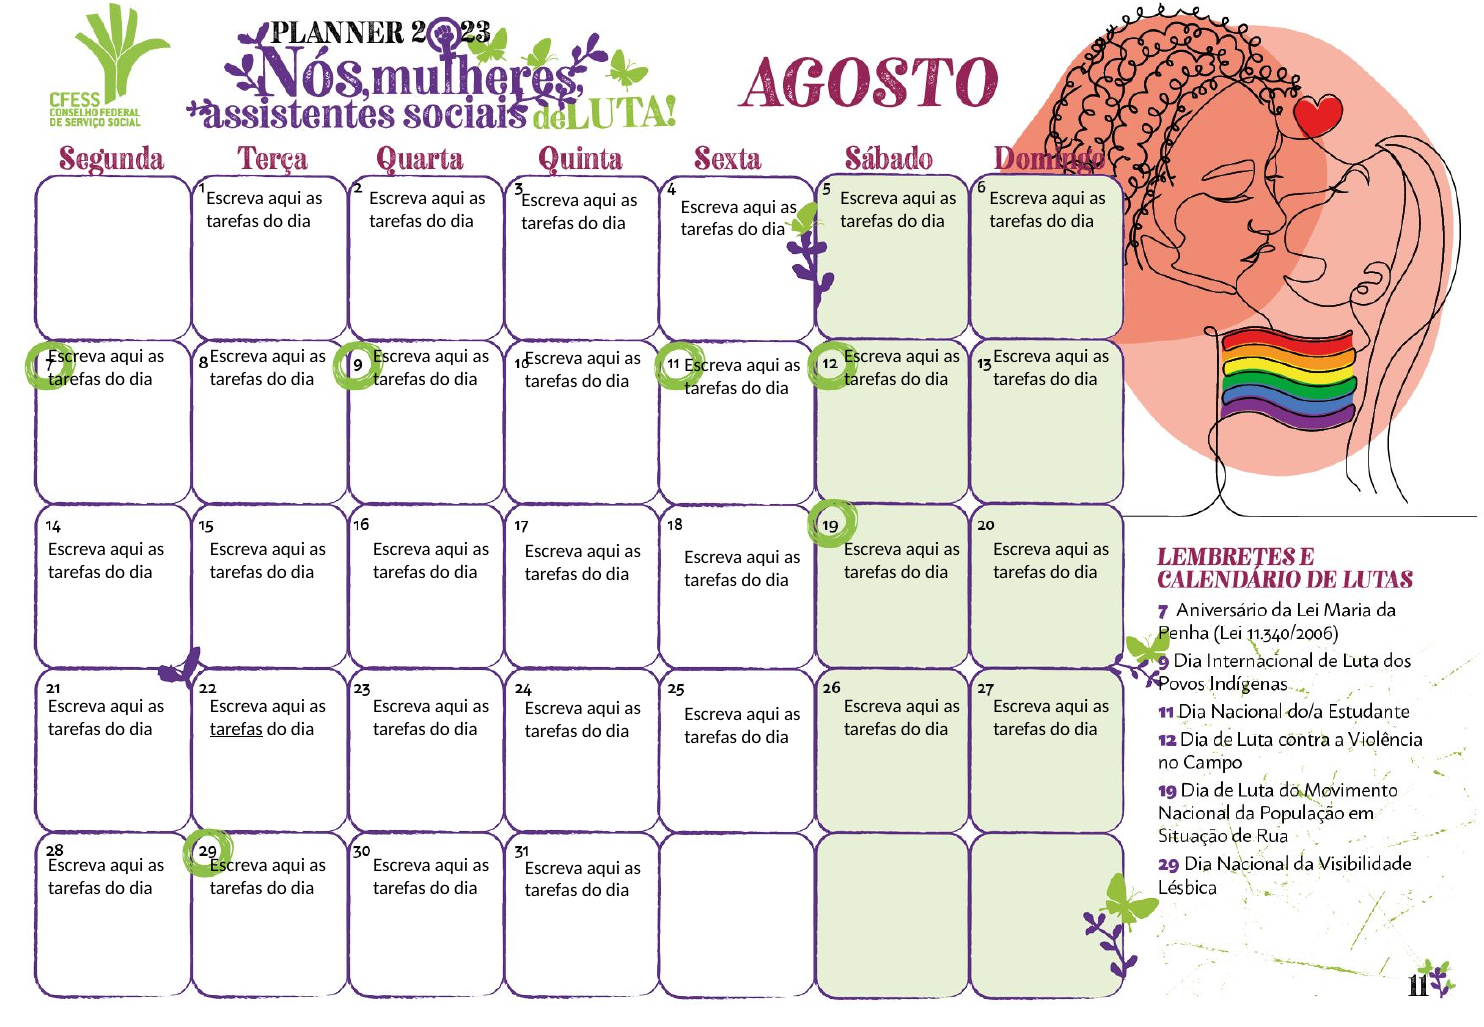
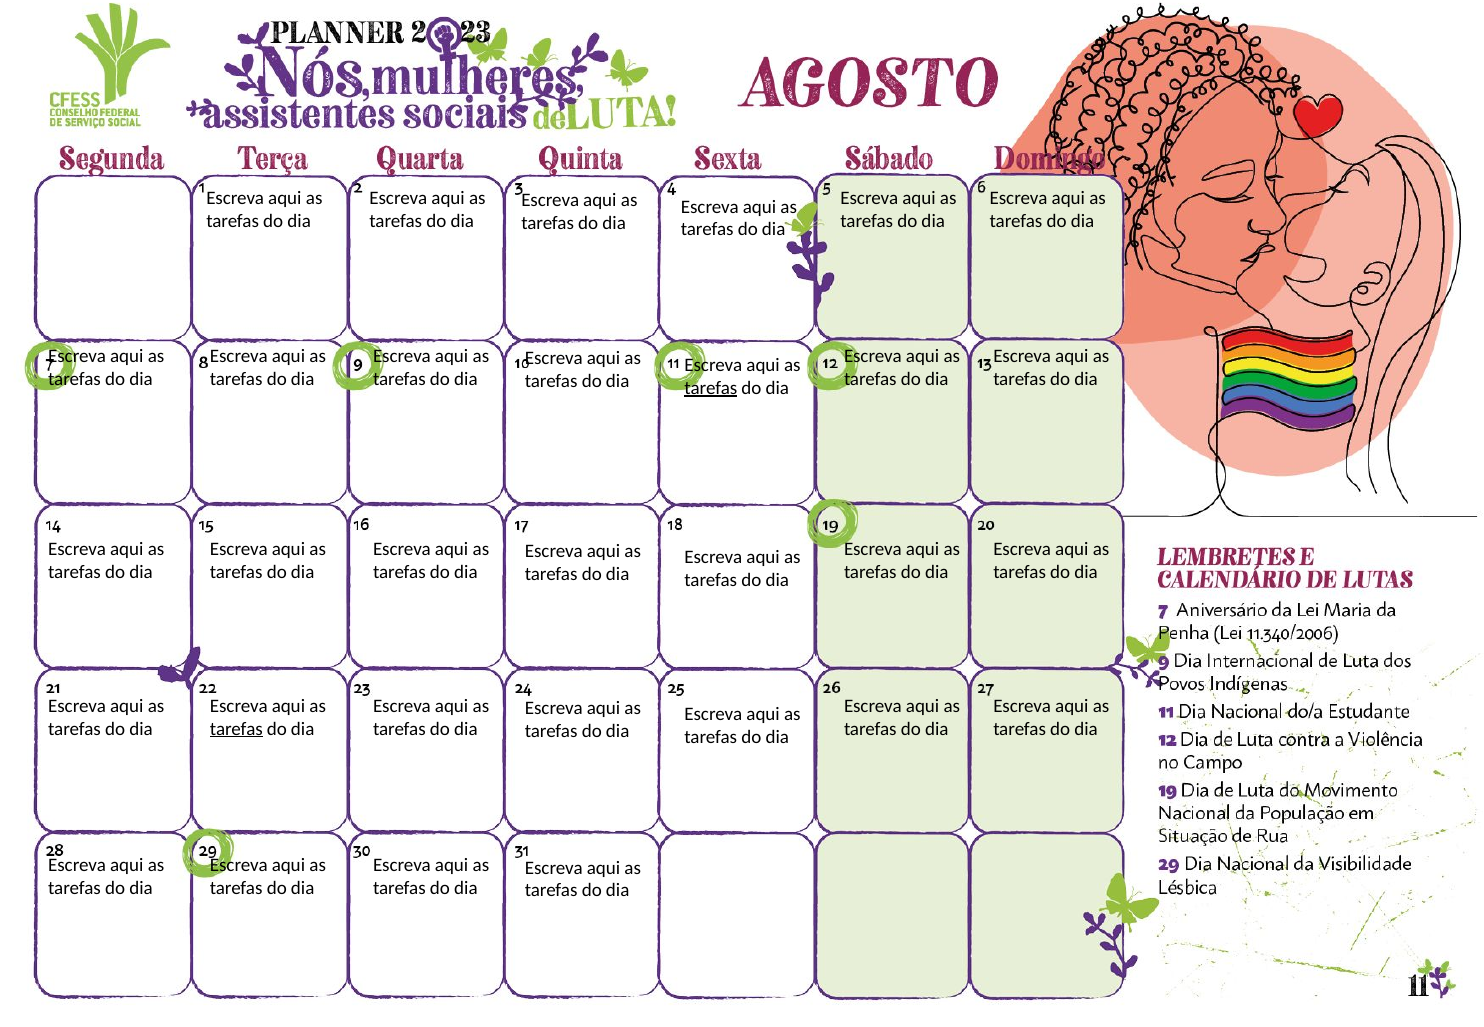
tarefas at (711, 388) underline: none -> present
